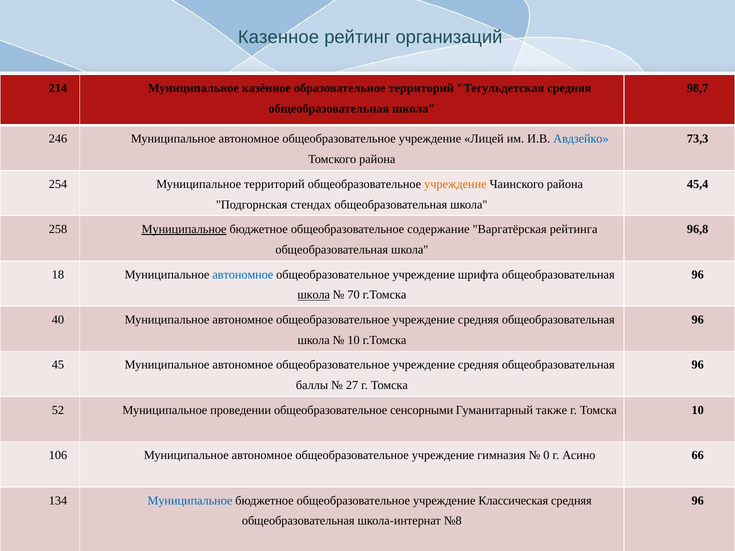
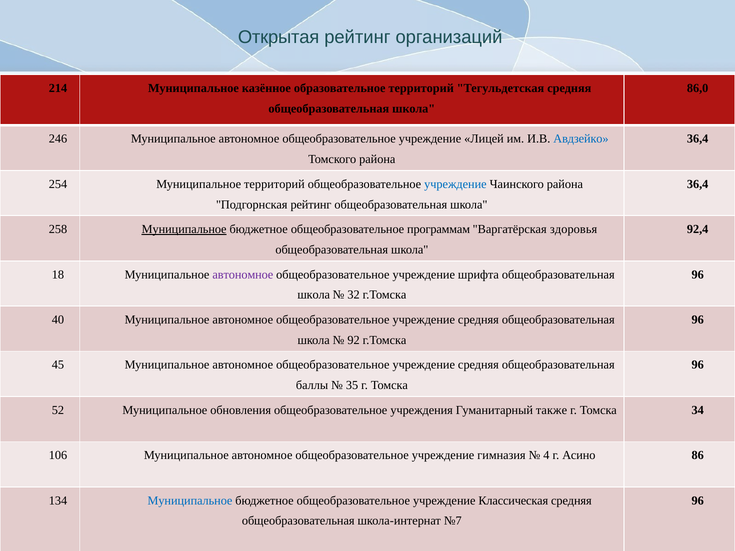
Казенное: Казенное -> Открытая
98,7: 98,7 -> 86,0
73,3 at (698, 139): 73,3 -> 36,4
учреждение at (455, 184) colour: orange -> blue
45,4 at (698, 184): 45,4 -> 36,4
Подгорнская стендах: стендах -> рейтинг
содержание: содержание -> программам
рейтинга: рейтинга -> здоровья
96,8: 96,8 -> 92,4
автономное at (243, 275) colour: blue -> purple
школа at (314, 295) underline: present -> none
70: 70 -> 32
10 at (354, 340): 10 -> 92
27: 27 -> 35
проведении: проведении -> обновления
сенсорными: сенсорными -> учреждения
Томска 10: 10 -> 34
0: 0 -> 4
66: 66 -> 86
№8: №8 -> №7
